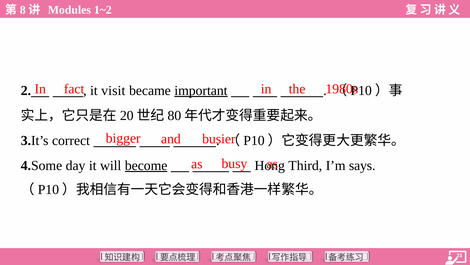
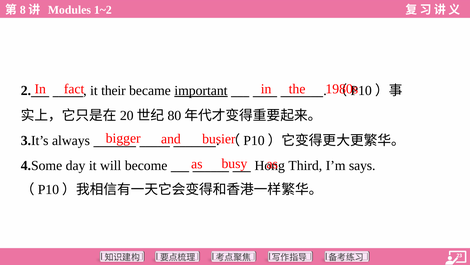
visit: visit -> their
correct: correct -> always
become underline: present -> none
